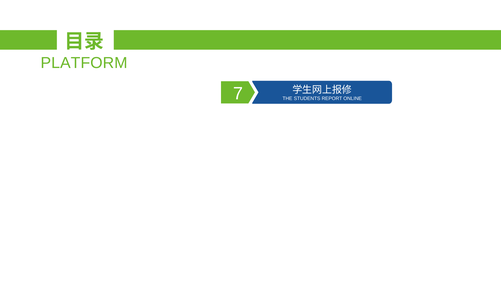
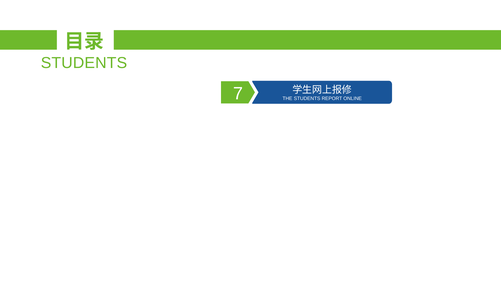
PLATFORM at (84, 63): PLATFORM -> STUDENTS
